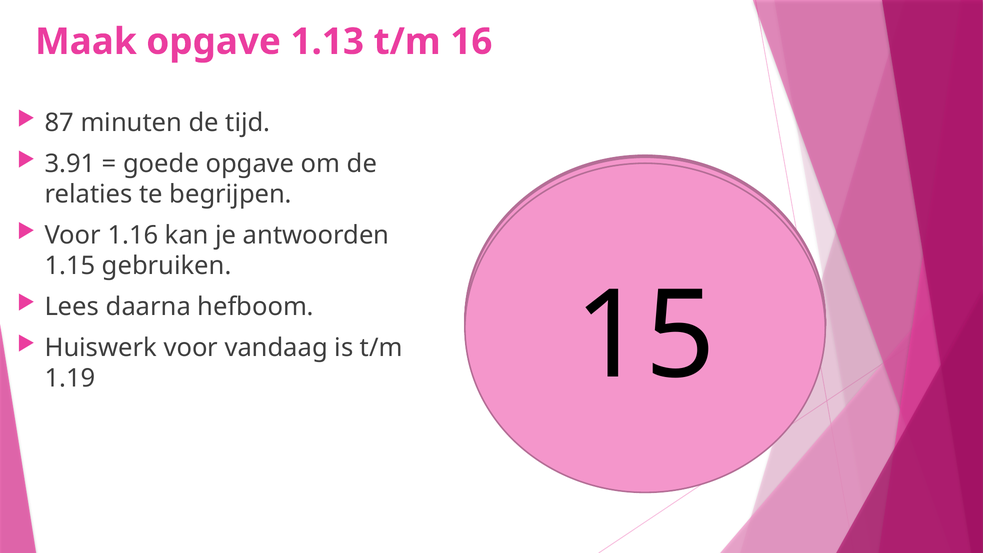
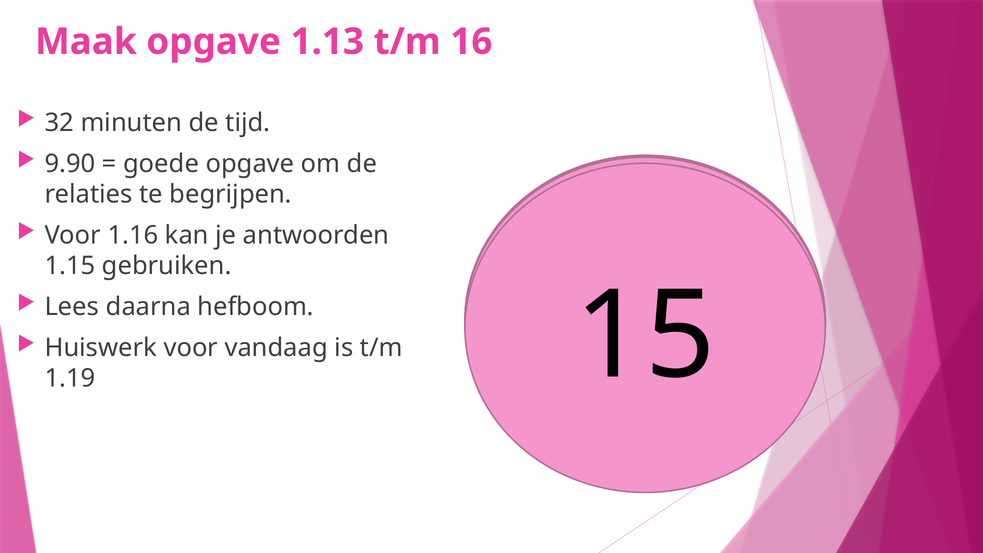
87: 87 -> 32
3.91: 3.91 -> 9.90
